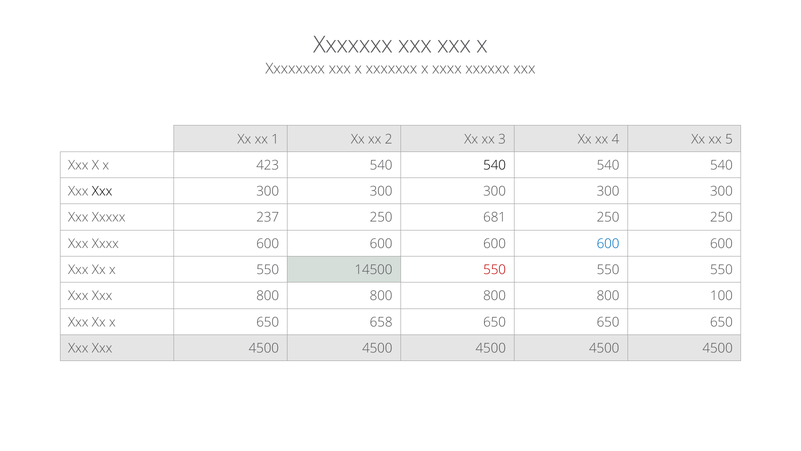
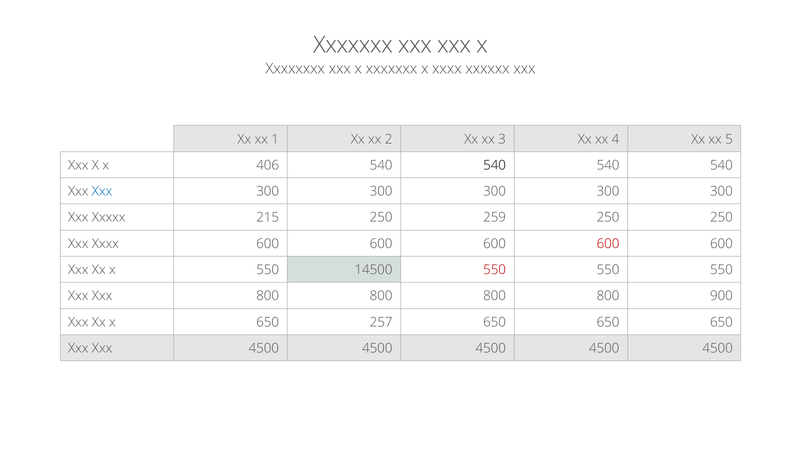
423: 423 -> 406
Xxx at (102, 191) colour: black -> blue
237: 237 -> 215
681: 681 -> 259
600 at (608, 244) colour: blue -> red
100: 100 -> 900
658: 658 -> 257
